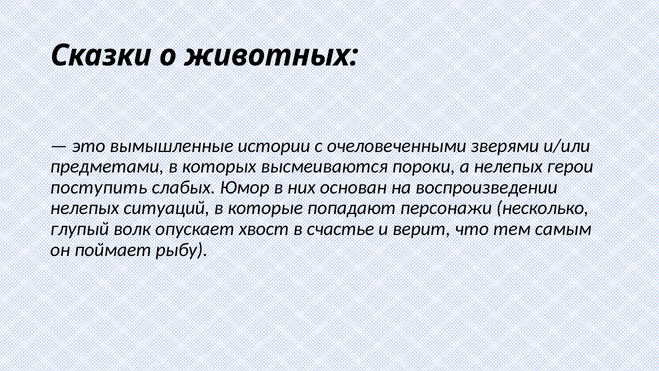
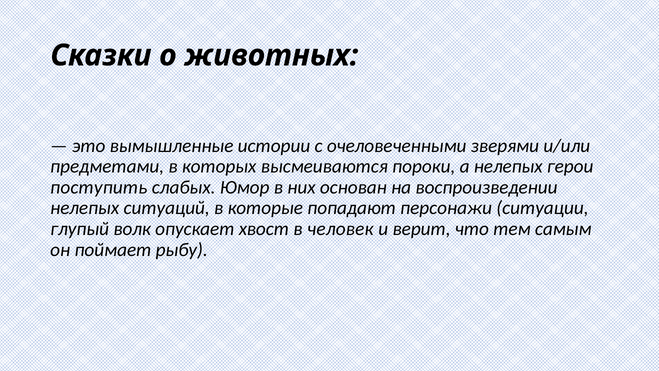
несколько: несколько -> ситуации
счастье: счастье -> человек
